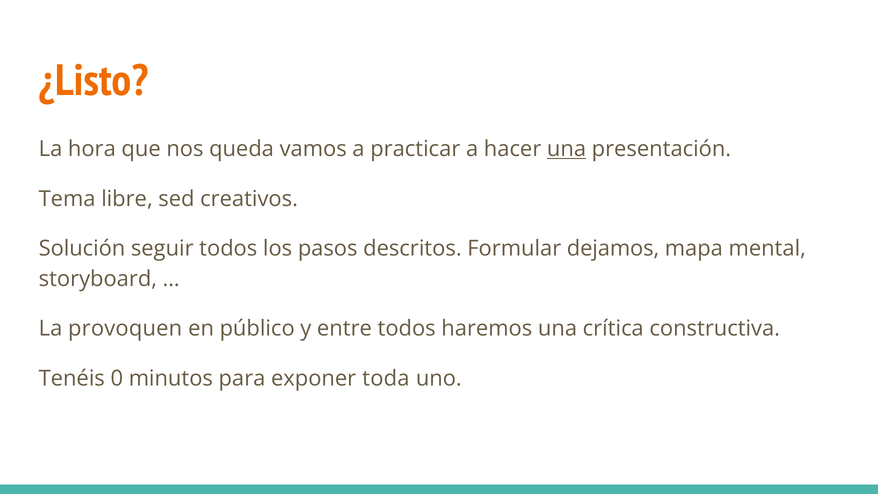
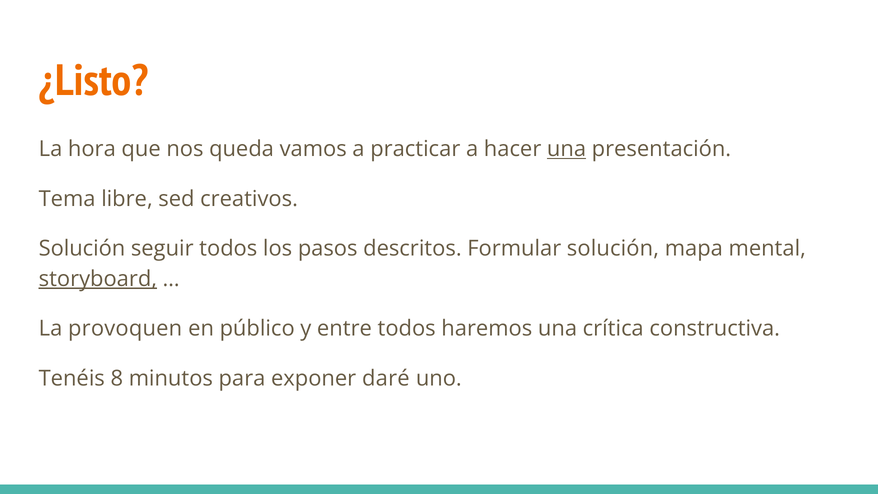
Formular dejamos: dejamos -> solución
storyboard underline: none -> present
0: 0 -> 8
toda: toda -> daré
